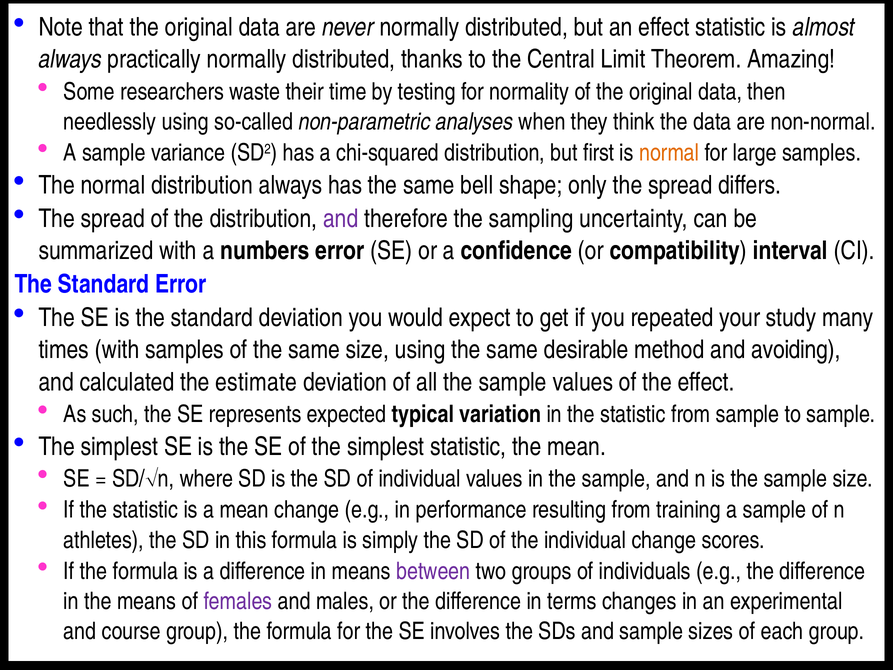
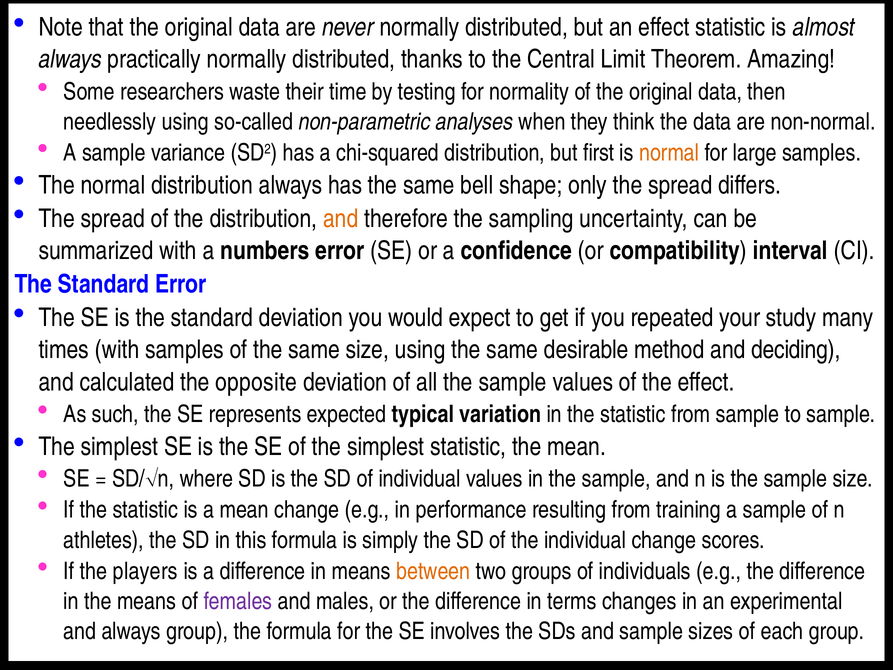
and at (341, 219) colour: purple -> orange
avoiding: avoiding -> deciding
estimate: estimate -> opposite
If the formula: formula -> players
between colour: purple -> orange
and course: course -> always
